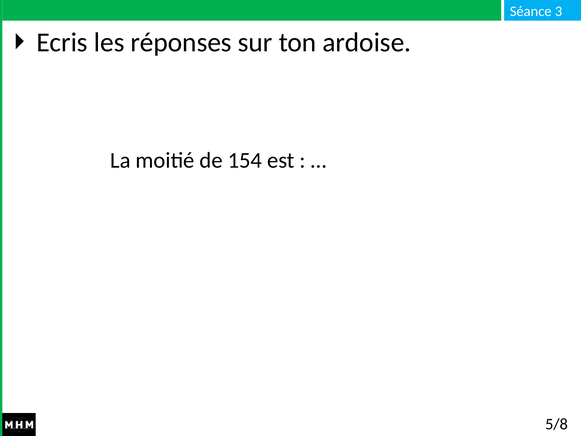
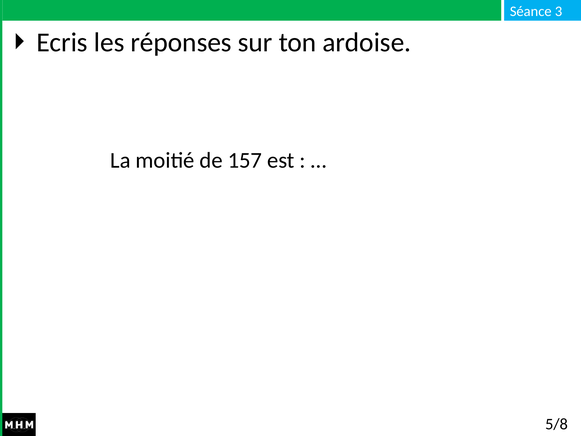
154: 154 -> 157
